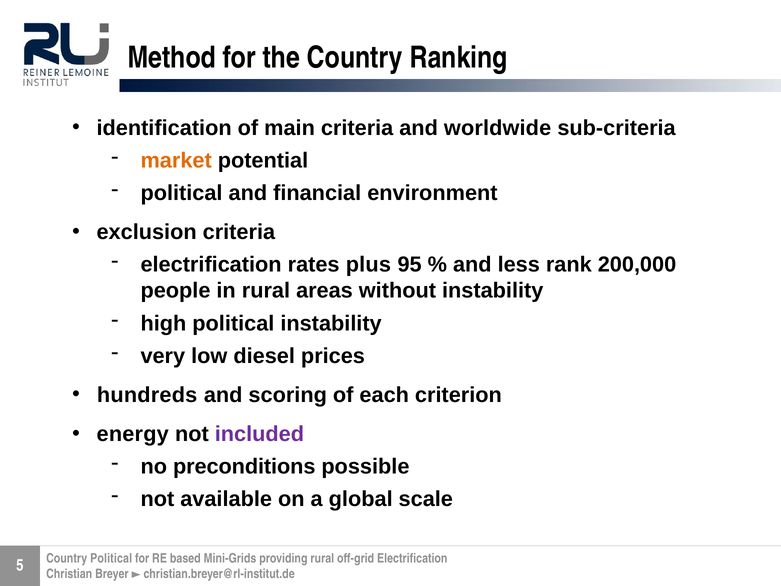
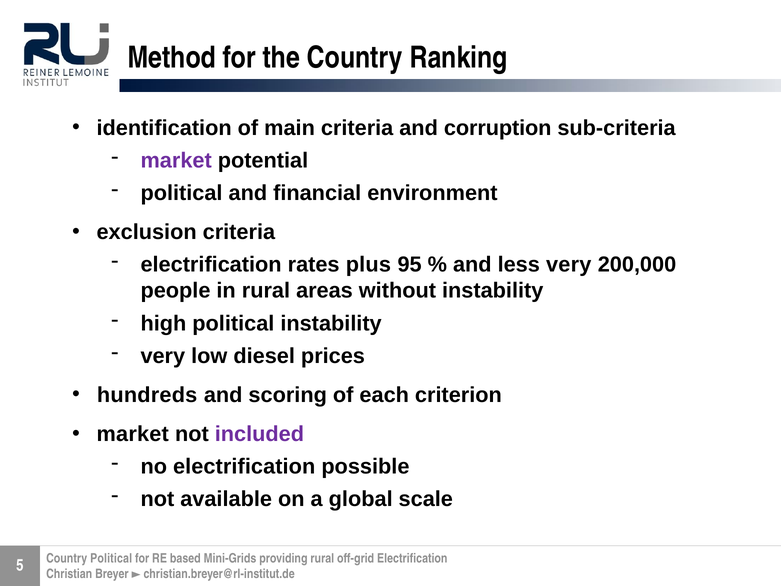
worldwide: worldwide -> corruption
market at (176, 160) colour: orange -> purple
less rank: rank -> very
energy at (133, 434): energy -> market
no preconditions: preconditions -> electrification
